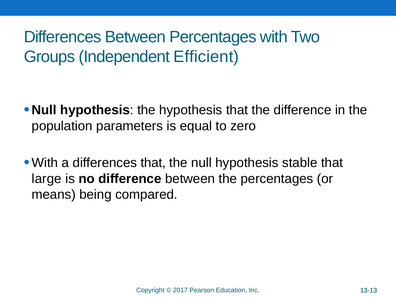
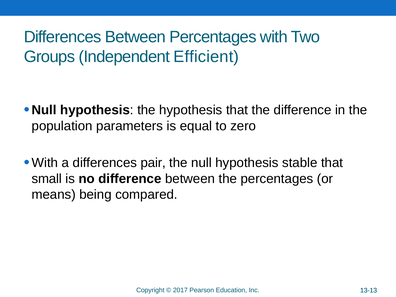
differences that: that -> pair
large: large -> small
